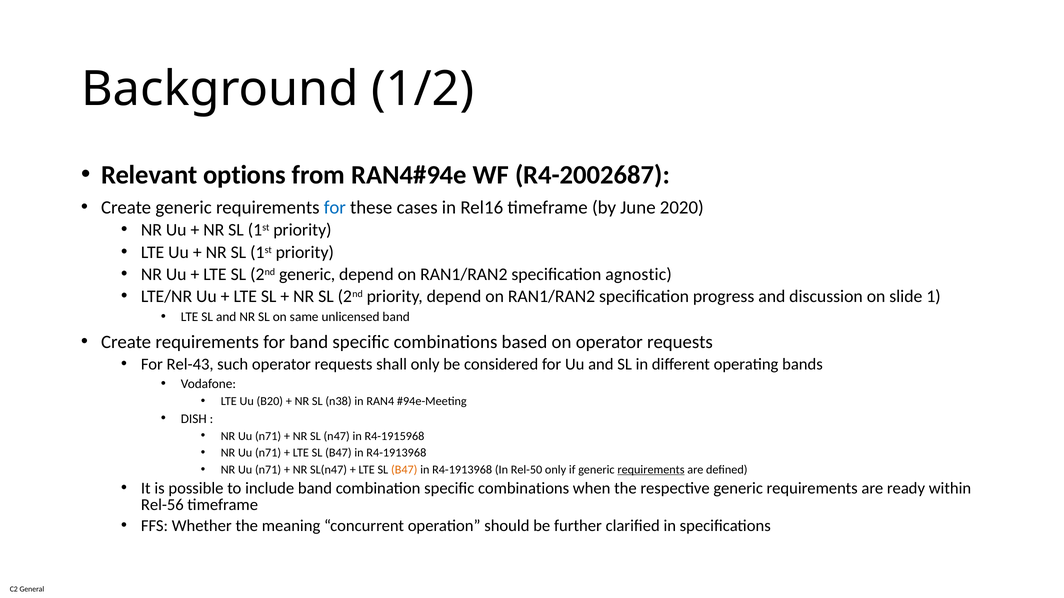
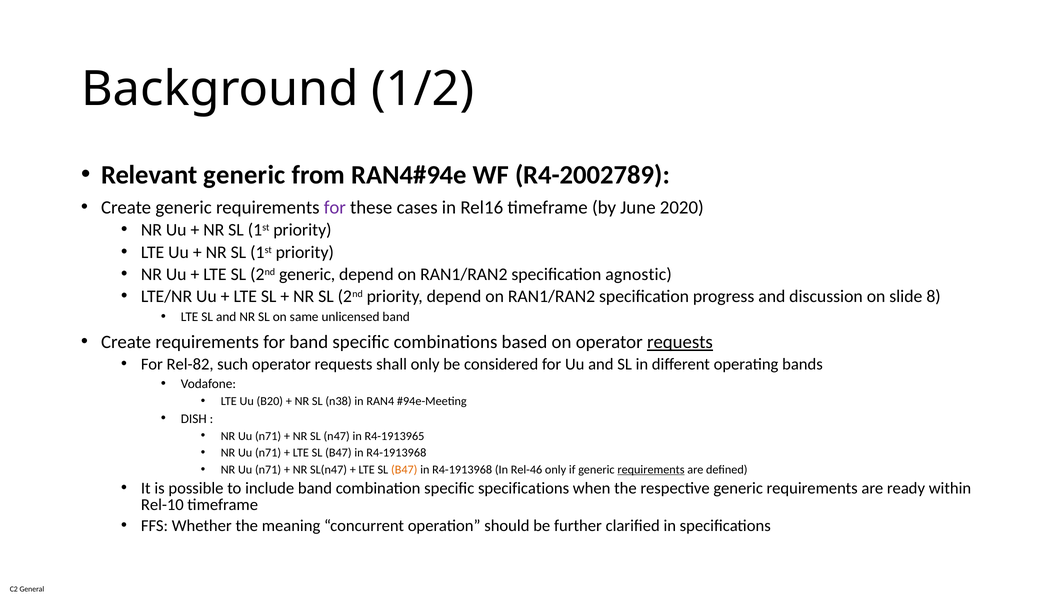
Relevant options: options -> generic
R4-2002687: R4-2002687 -> R4-2002789
for at (335, 208) colour: blue -> purple
1: 1 -> 8
requests at (680, 342) underline: none -> present
Rel-43: Rel-43 -> Rel-82
R4-1915968: R4-1915968 -> R4-1913965
Rel-50: Rel-50 -> Rel-46
combination specific combinations: combinations -> specifications
Rel-56: Rel-56 -> Rel-10
